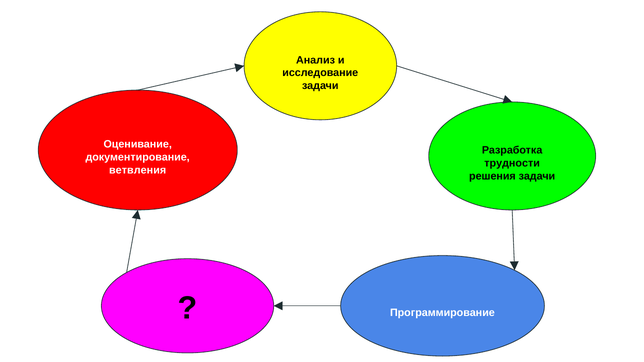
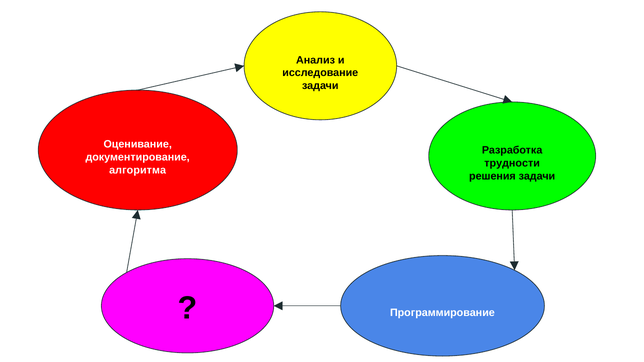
ветвления: ветвления -> алгоритма
